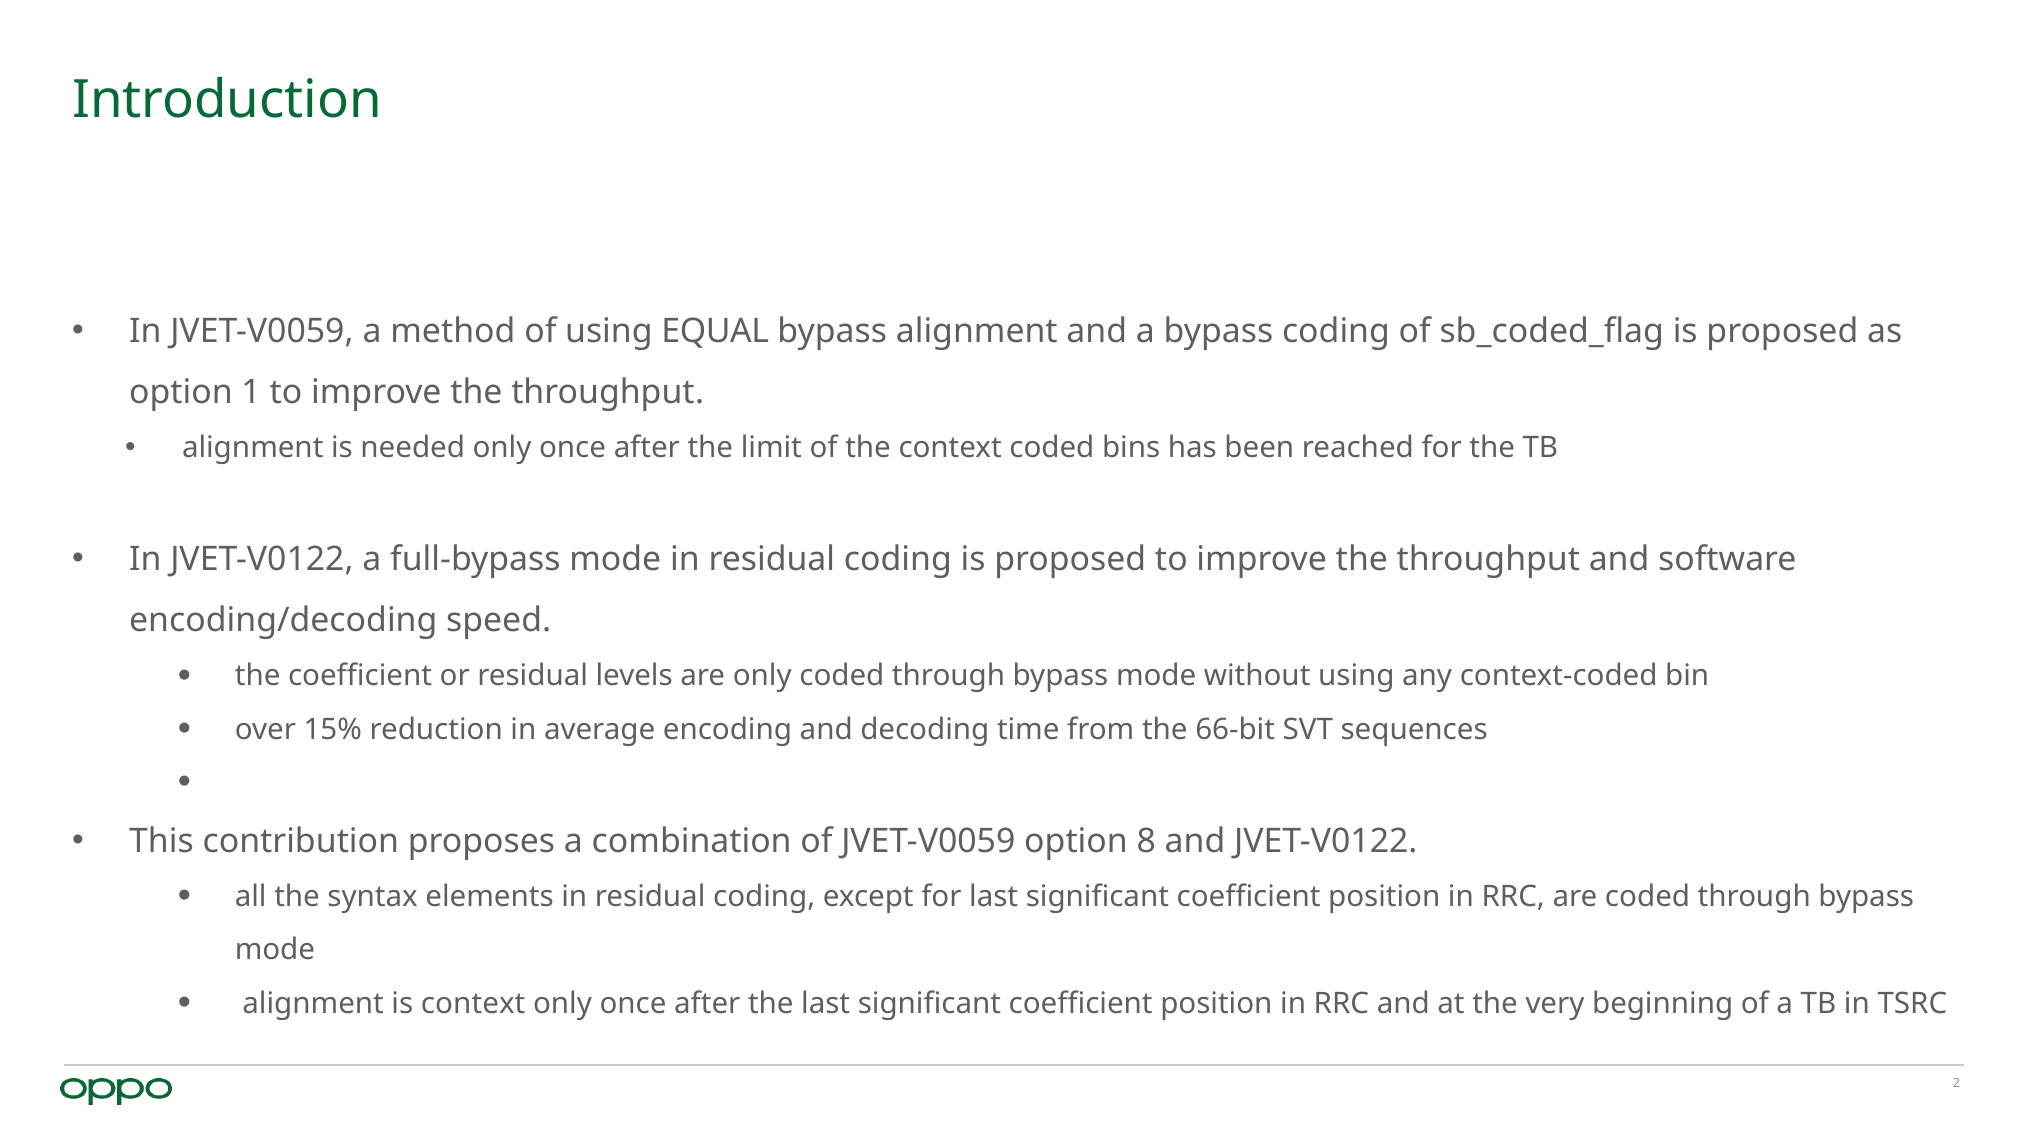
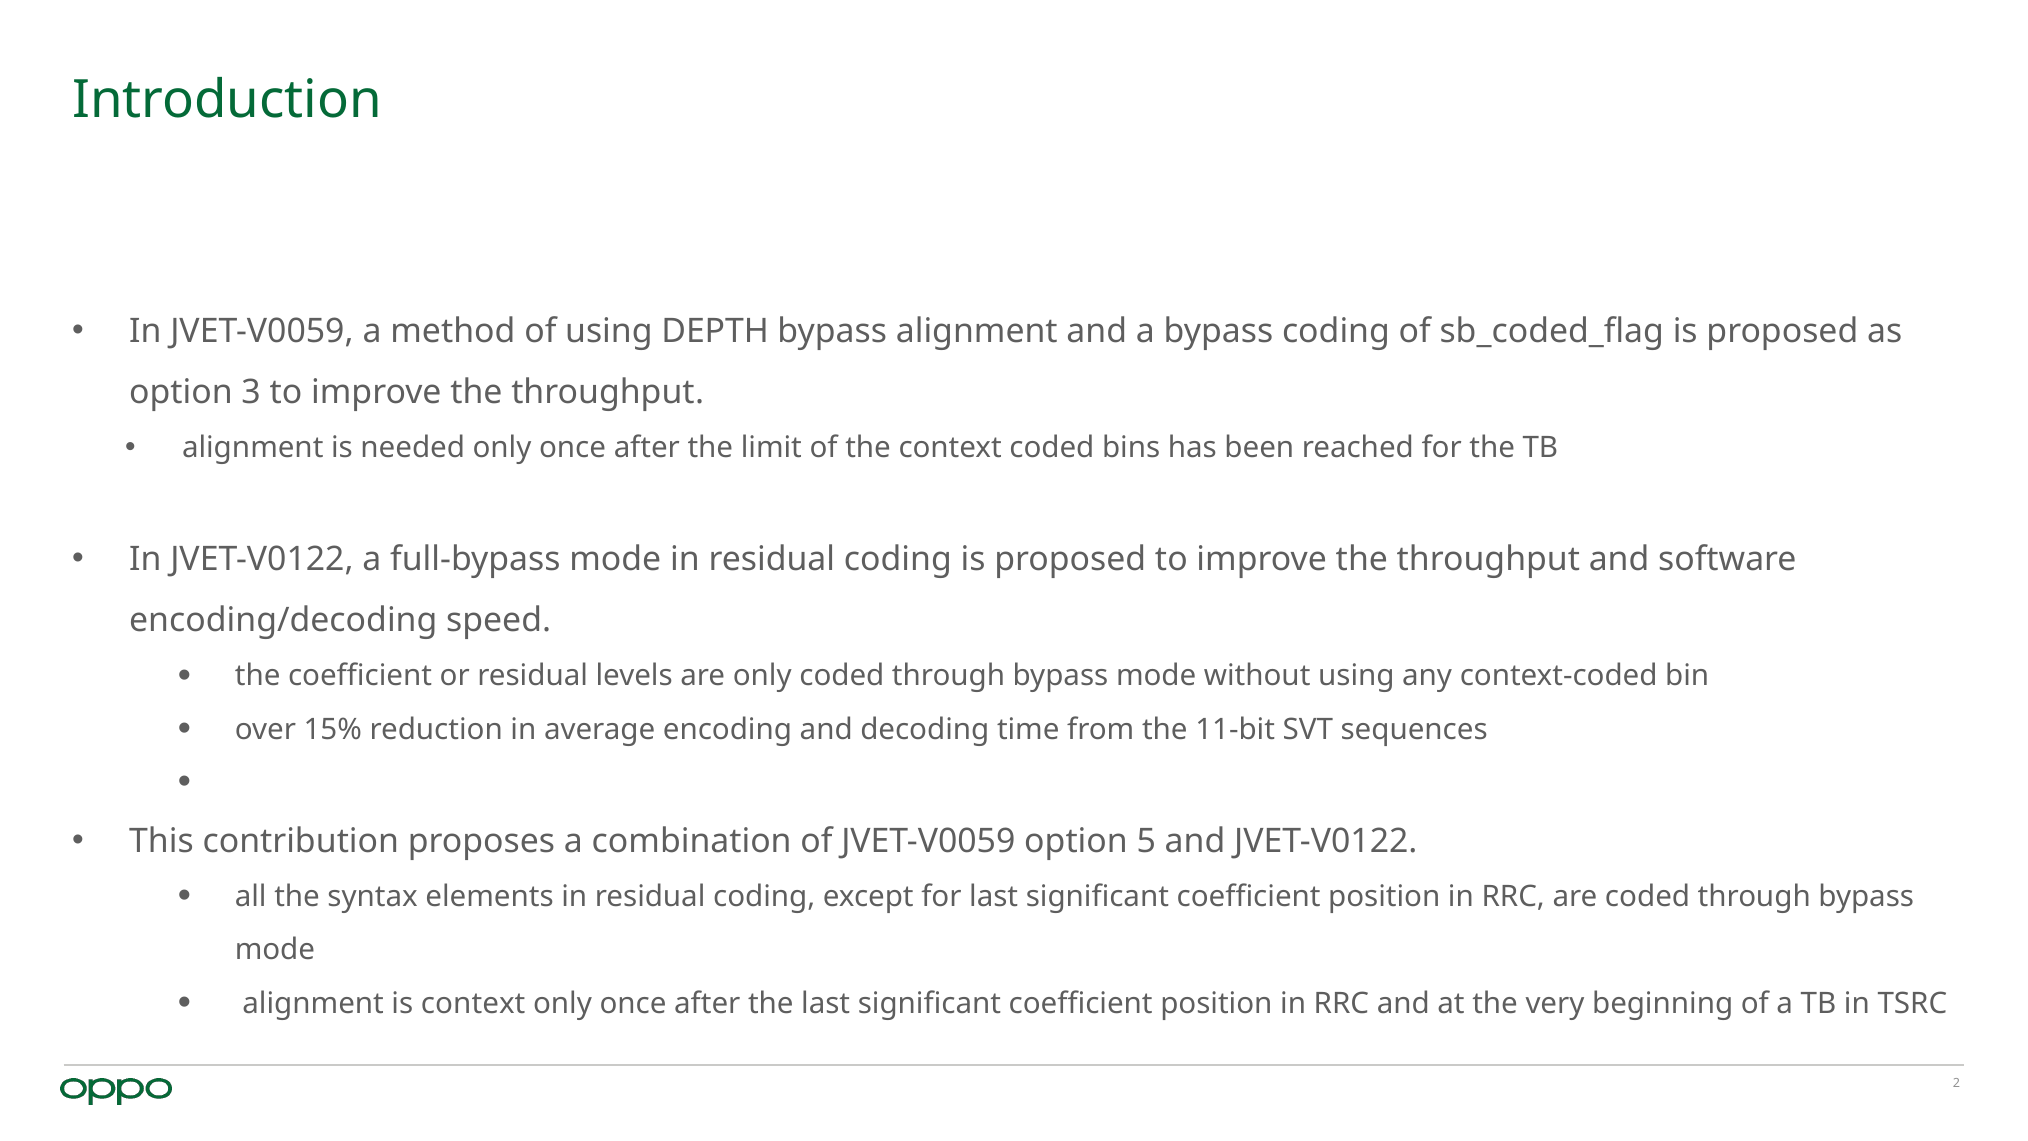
EQUAL: EQUAL -> DEPTH
1: 1 -> 3
66-bit: 66-bit -> 11-bit
8: 8 -> 5
